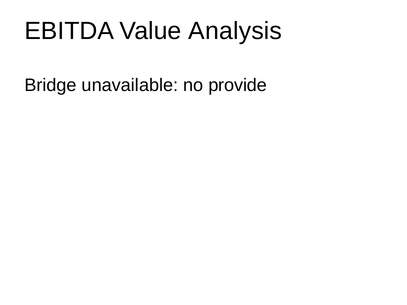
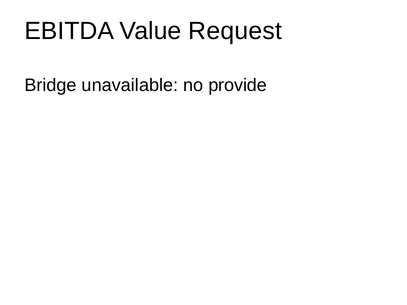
Analysis: Analysis -> Request
